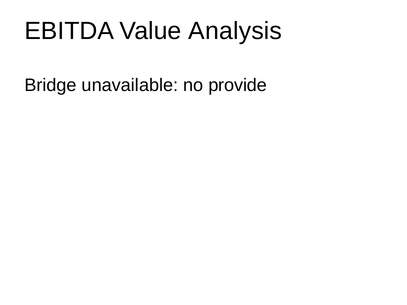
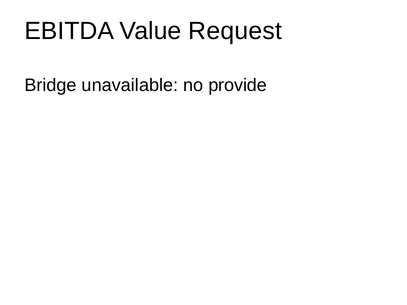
Analysis: Analysis -> Request
